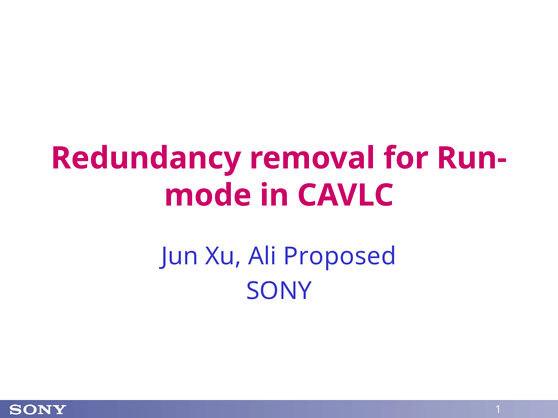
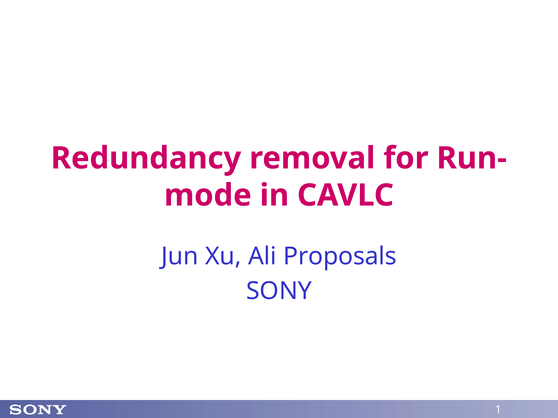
Proposed: Proposed -> Proposals
